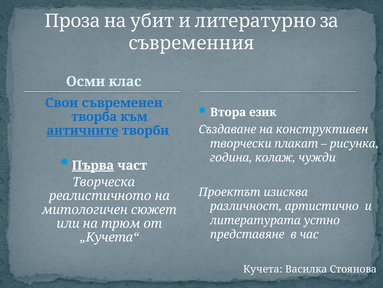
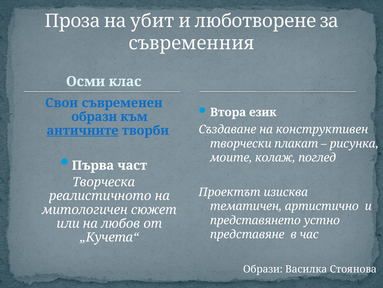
литературно: литературно -> люботворене
творба at (94, 116): творба -> образи
година: година -> моите
чужди: чужди -> поглед
Първа underline: present -> none
различност: различност -> тематичен
литературата: литературата -> представянето
трюм: трюм -> любов
Кучета at (263, 269): Кучета -> Образи
